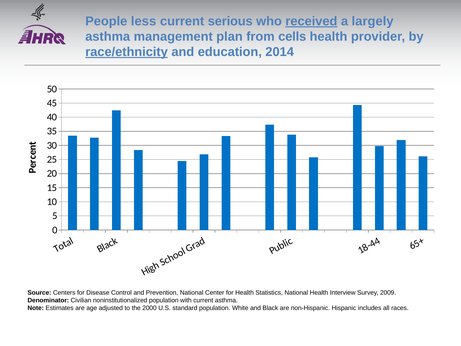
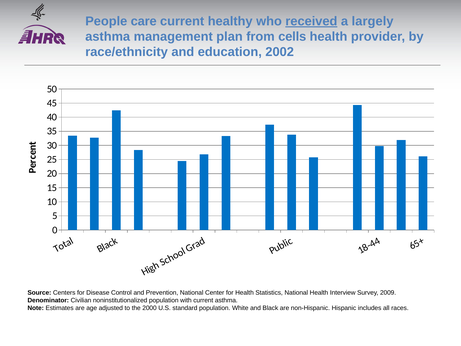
less: less -> care
serious: serious -> healthy
race/ethnicity underline: present -> none
2014: 2014 -> 2002
